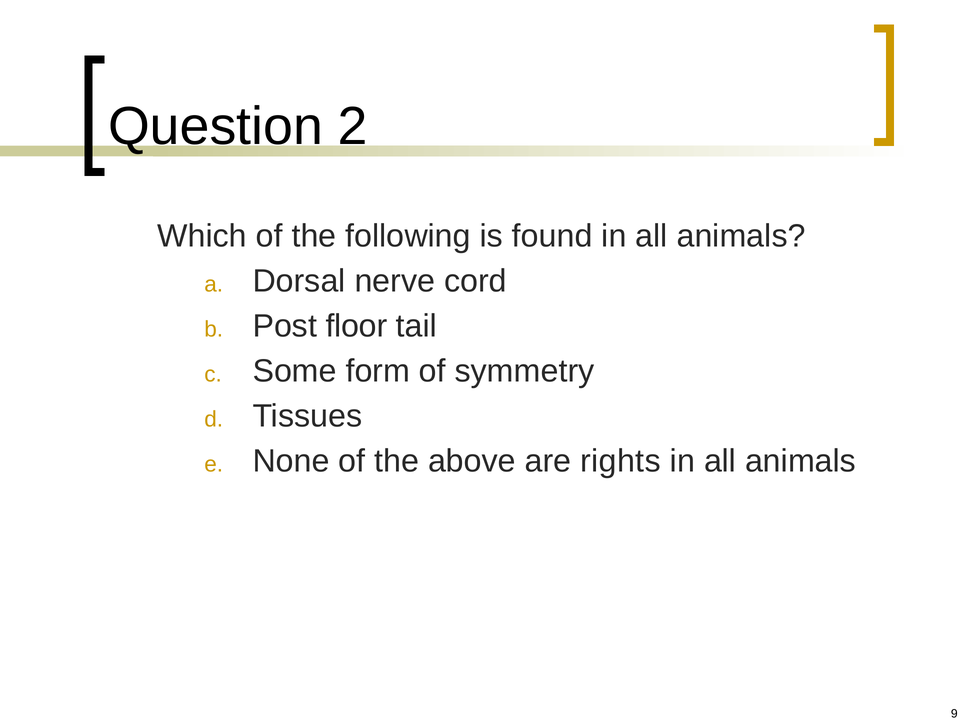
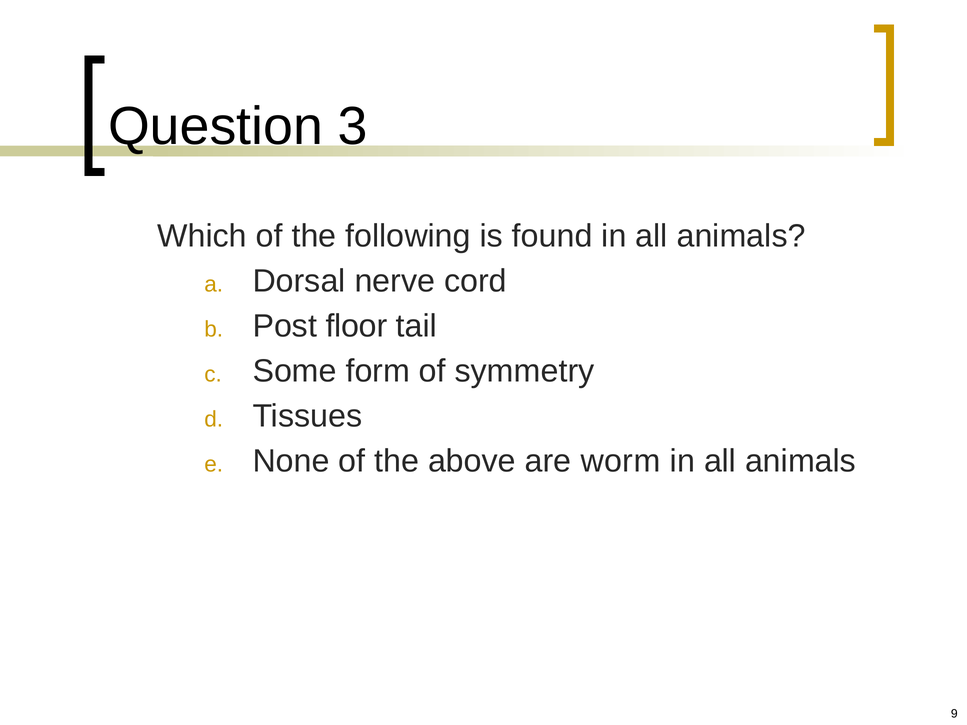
2: 2 -> 3
rights: rights -> worm
